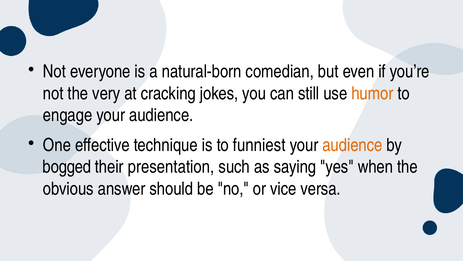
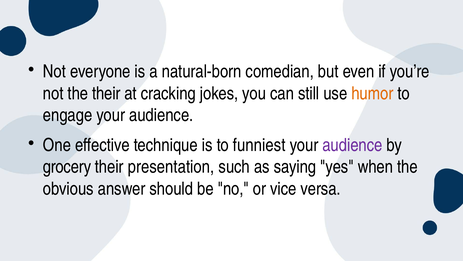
the very: very -> their
audience at (352, 145) colour: orange -> purple
bogged: bogged -> grocery
